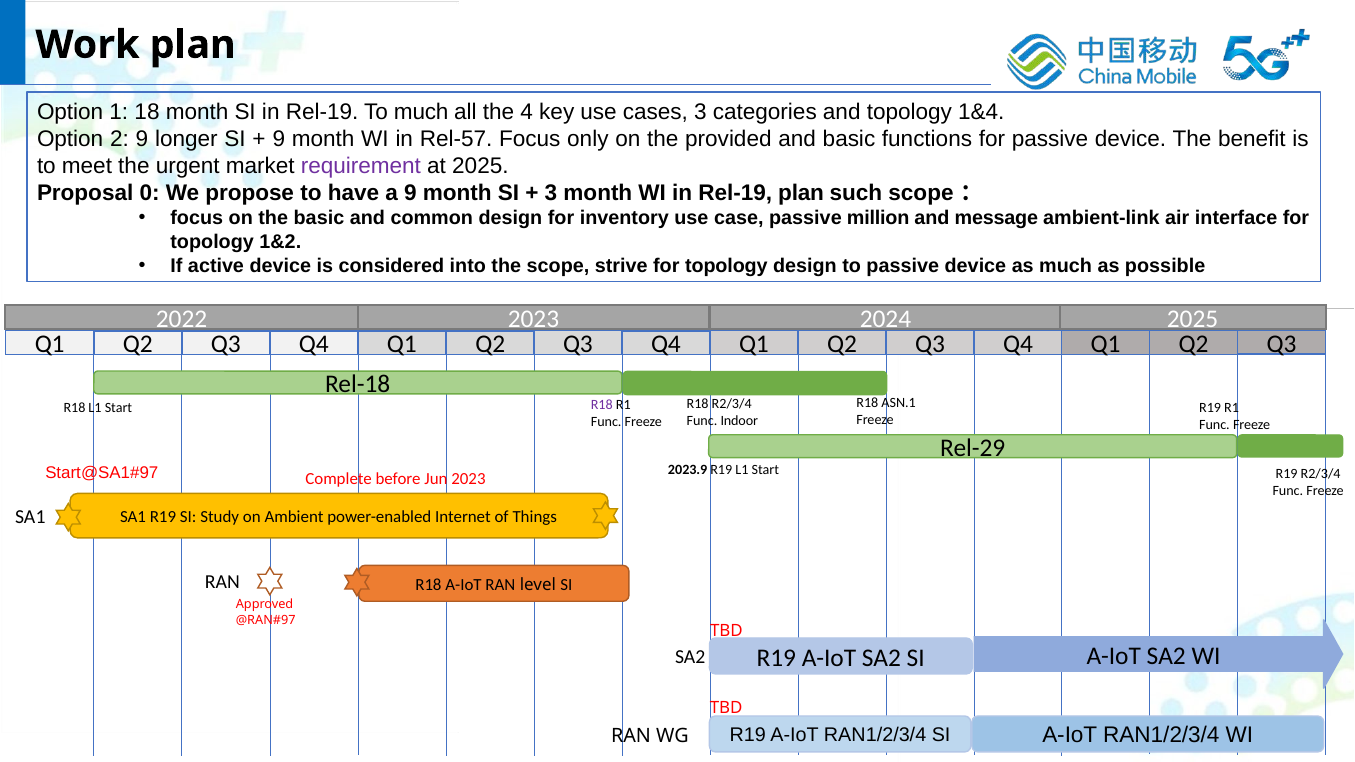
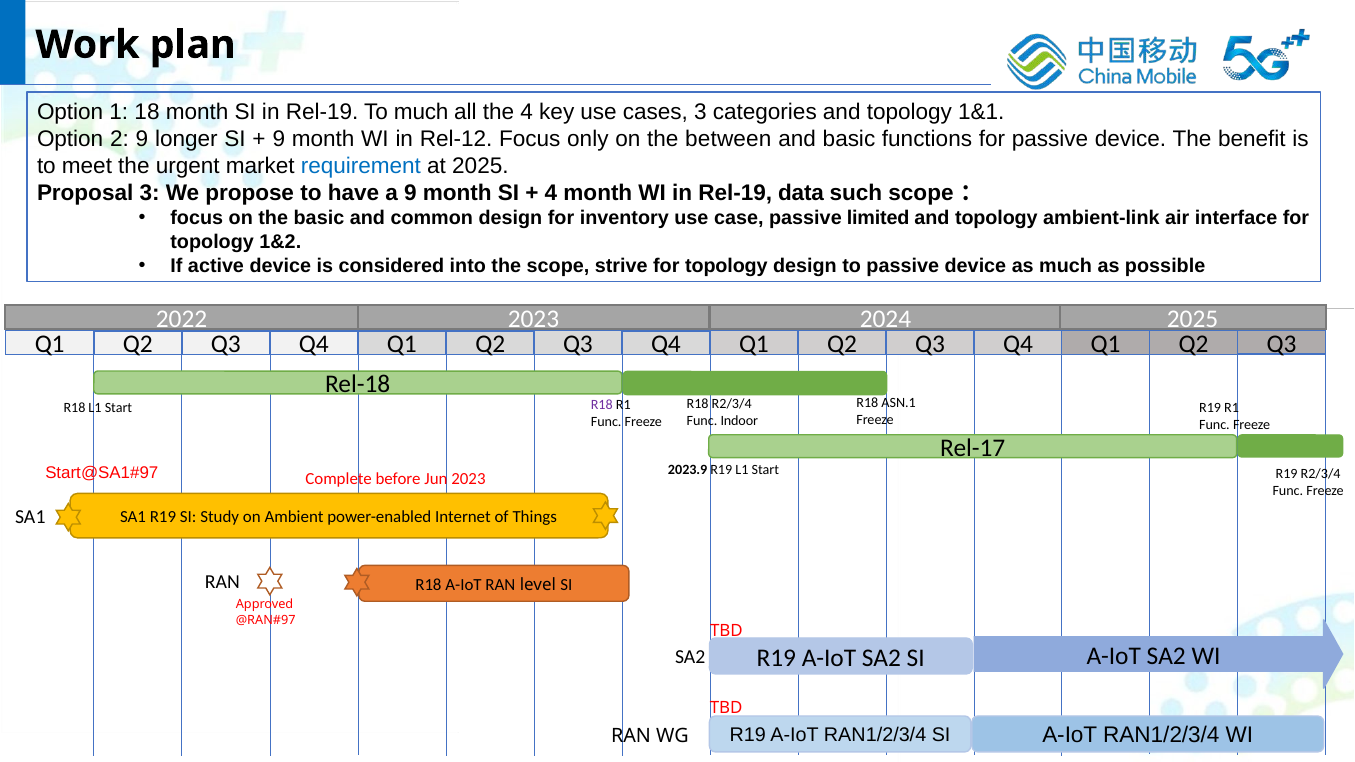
1&4: 1&4 -> 1&1
Rel-57: Rel-57 -> Rel-12
provided: provided -> between
requirement colour: purple -> blue
Proposal 0: 0 -> 3
3 at (551, 193): 3 -> 4
Rel-19 plan: plan -> data
million: million -> limited
message at (996, 218): message -> topology
Rel-29: Rel-29 -> Rel-17
